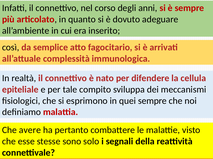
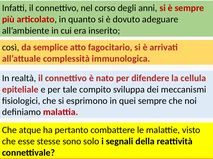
avere: avere -> atque
